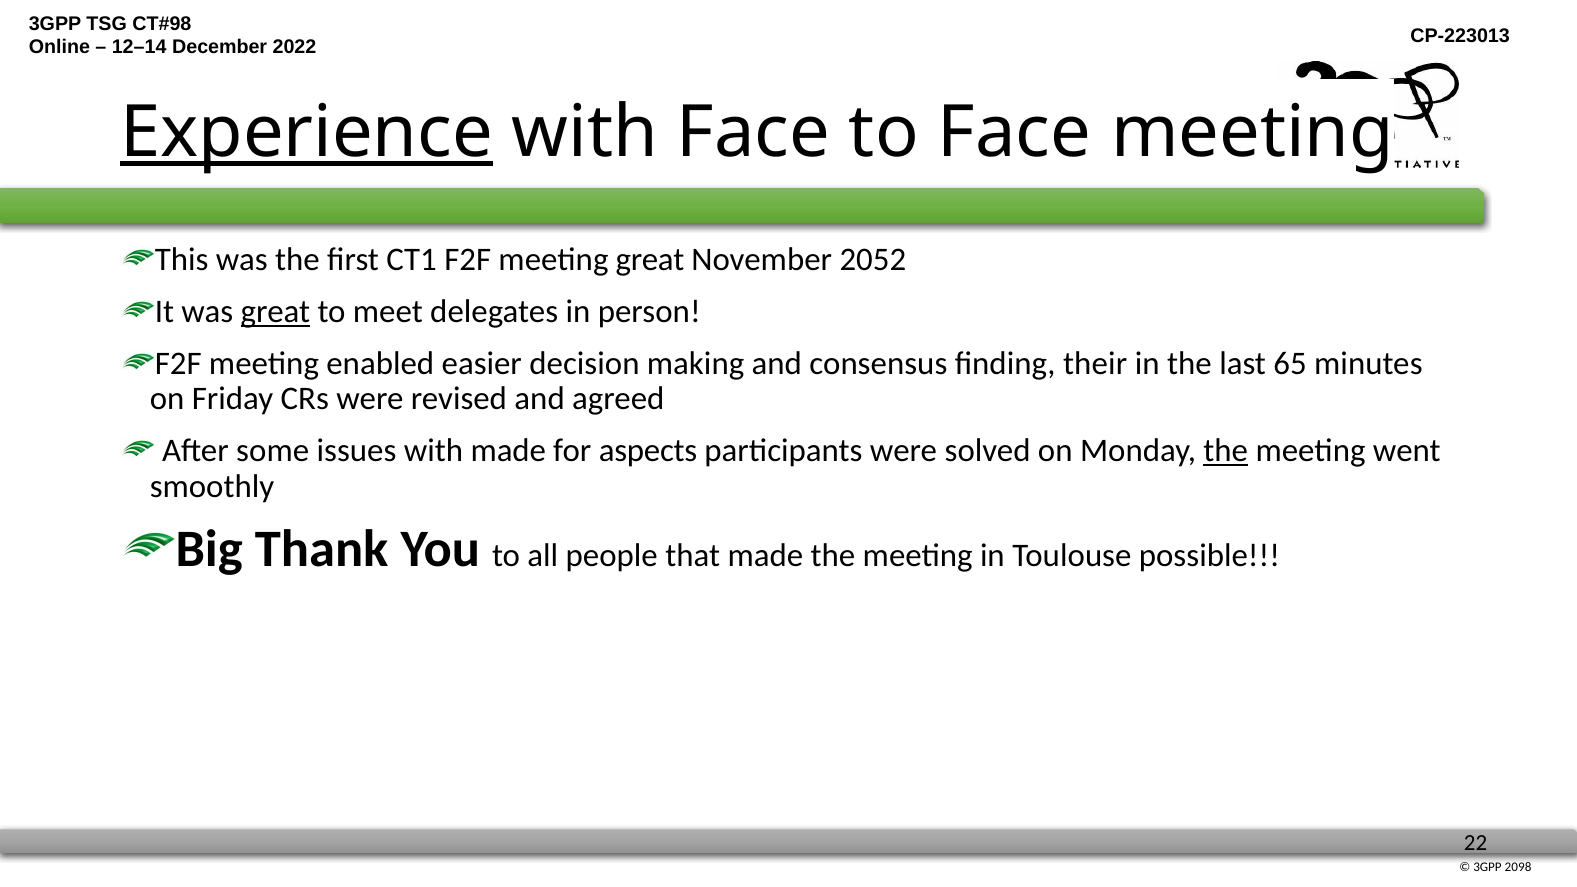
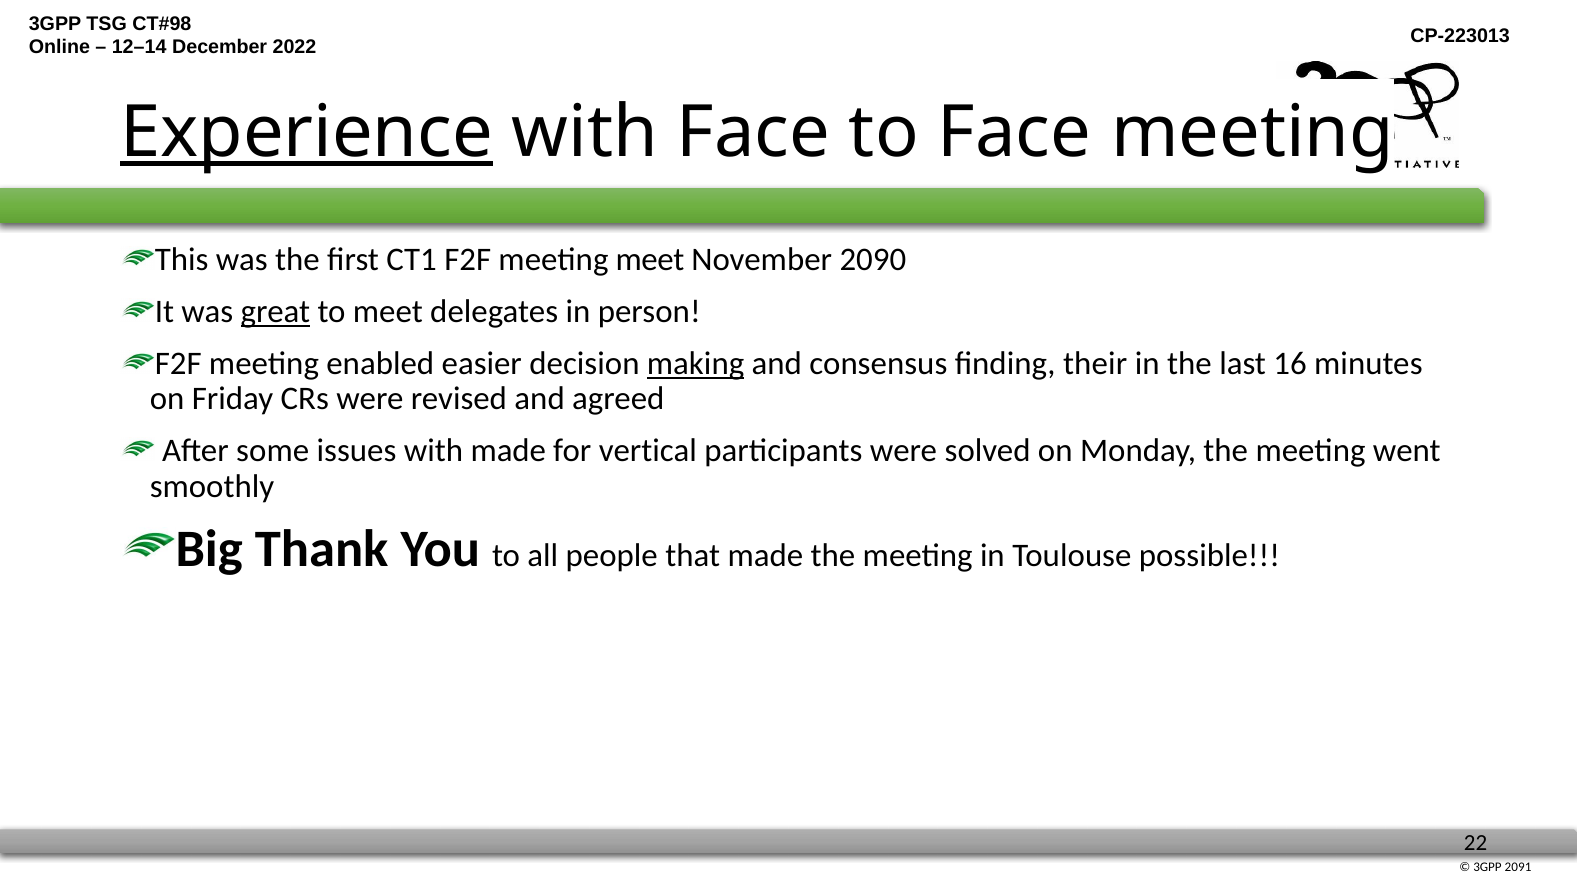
meeting great: great -> meet
2052: 2052 -> 2090
making underline: none -> present
65: 65 -> 16
aspects: aspects -> vertical
the at (1226, 451) underline: present -> none
2098: 2098 -> 2091
